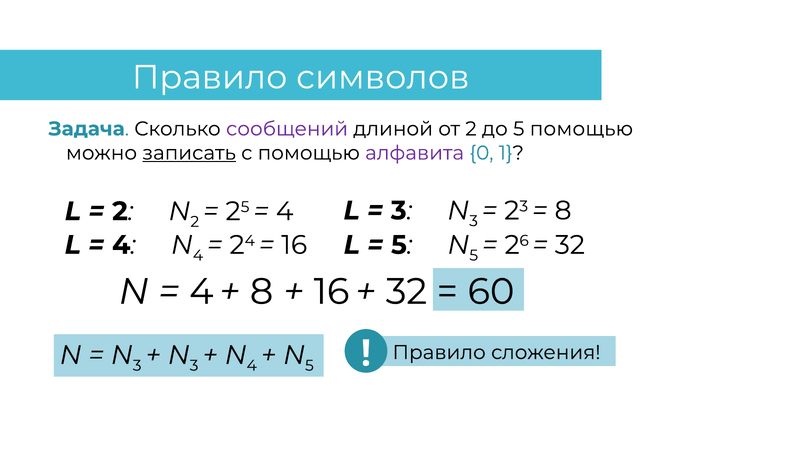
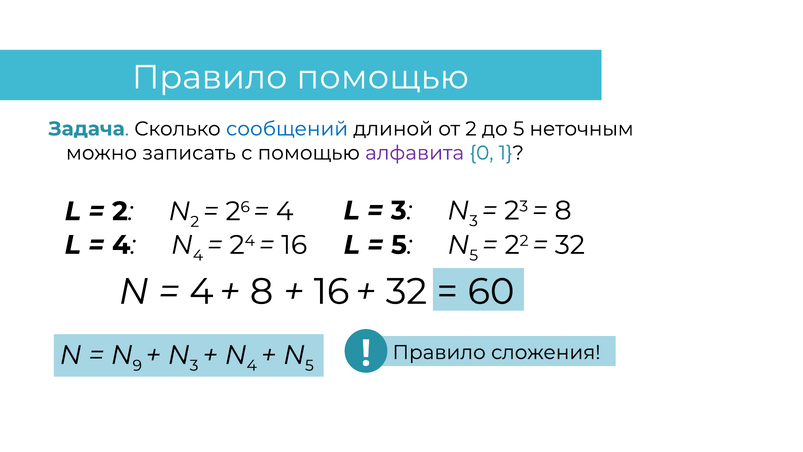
Правило символов: символов -> помощью
сообщений colour: purple -> blue
5 помощью: помощью -> неточным
записать underline: present -> none
2 5: 5 -> 6
2 6: 6 -> 2
3 at (137, 365): 3 -> 9
